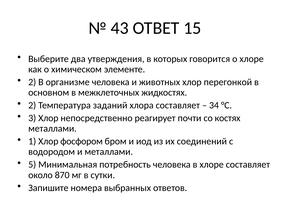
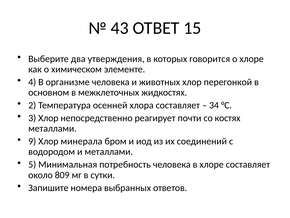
2 at (32, 82): 2 -> 4
заданий: заданий -> осенней
1: 1 -> 9
фосфором: фосфором -> минерала
870: 870 -> 809
